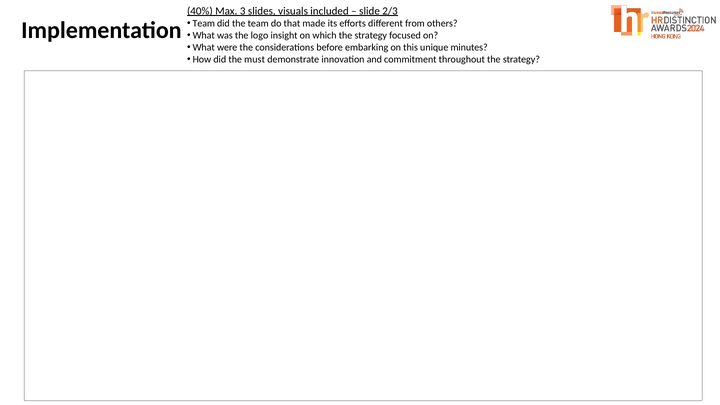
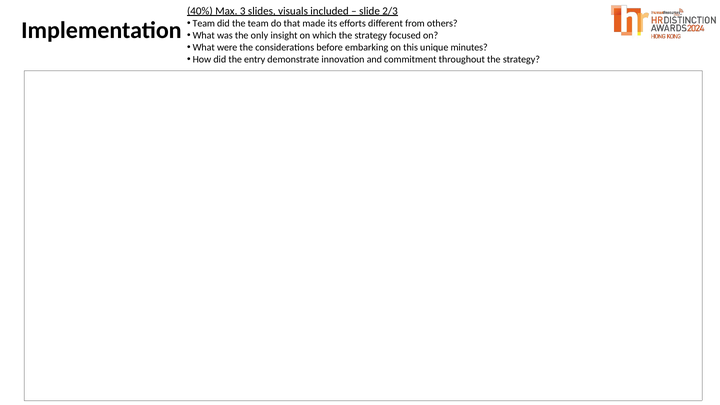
logo: logo -> only
must: must -> entry
